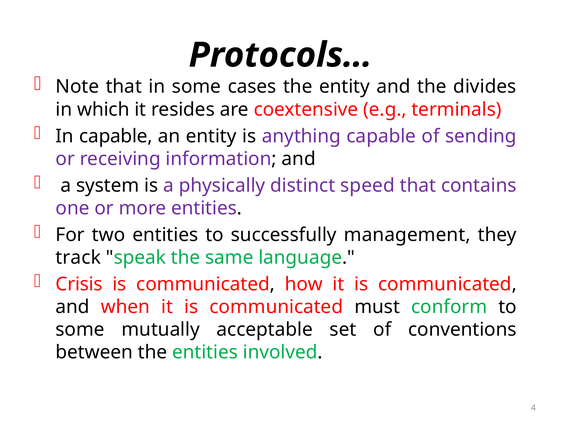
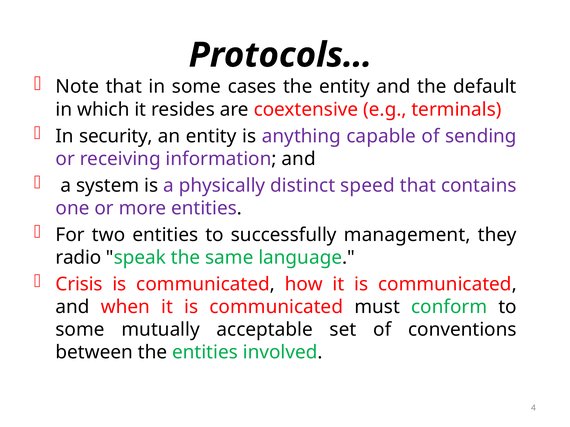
divides: divides -> default
In capable: capable -> security
track: track -> radio
